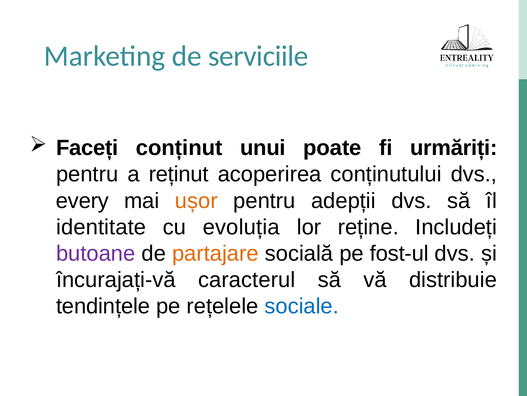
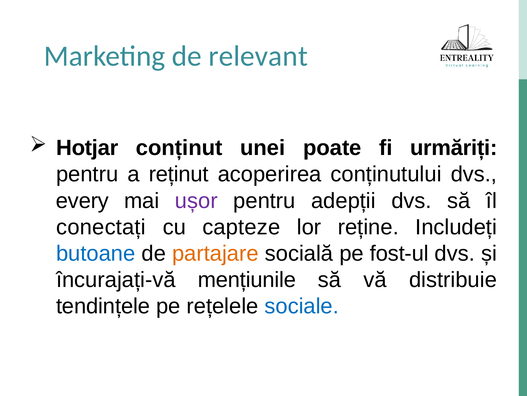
serviciile: serviciile -> relevant
Faceți: Faceți -> Hotjar
unui: unui -> unei
ușor colour: orange -> purple
identitate: identitate -> conectați
evoluția: evoluția -> capteze
butoane colour: purple -> blue
caracterul: caracterul -> mențiunile
